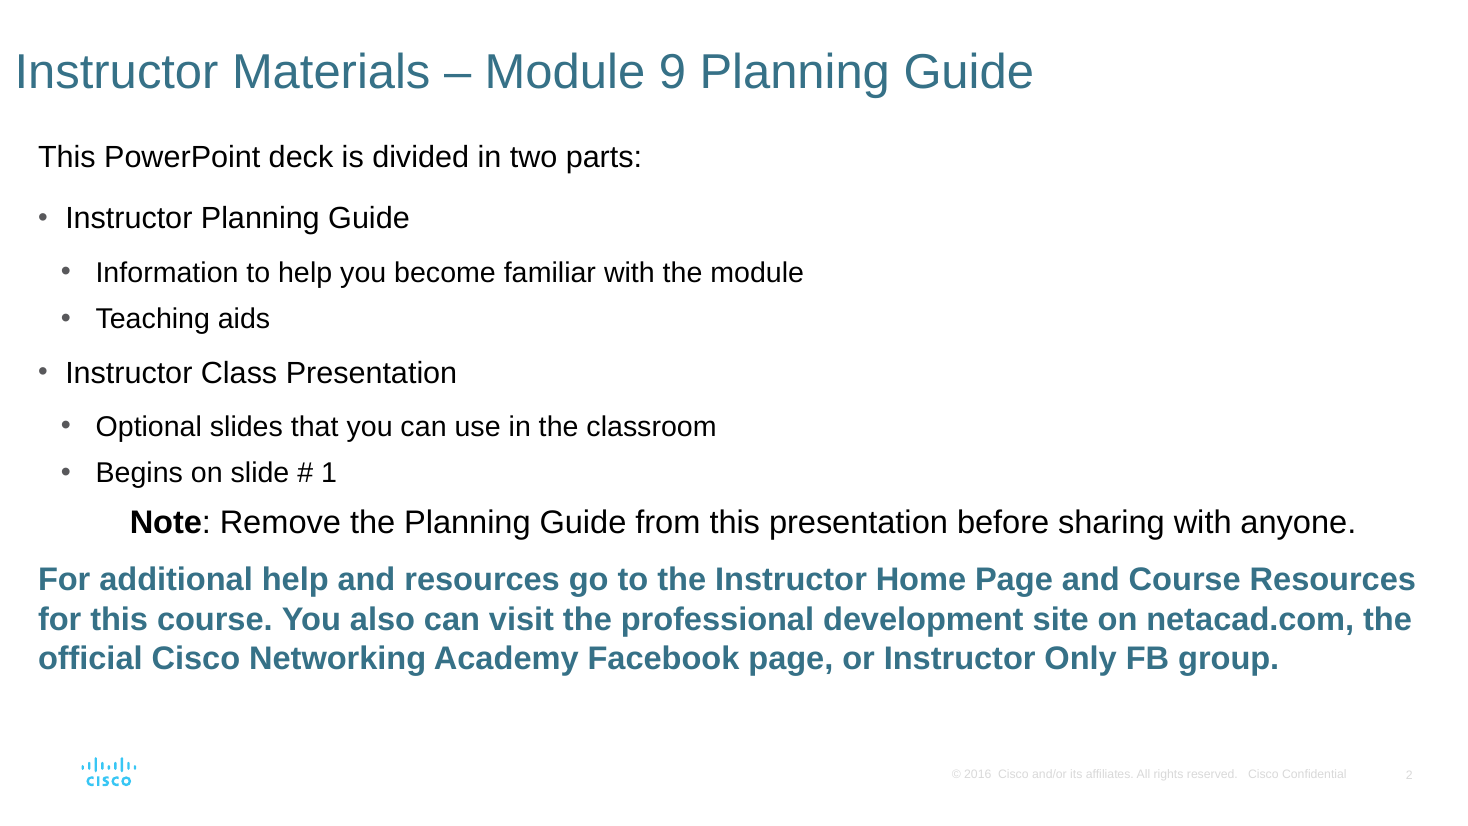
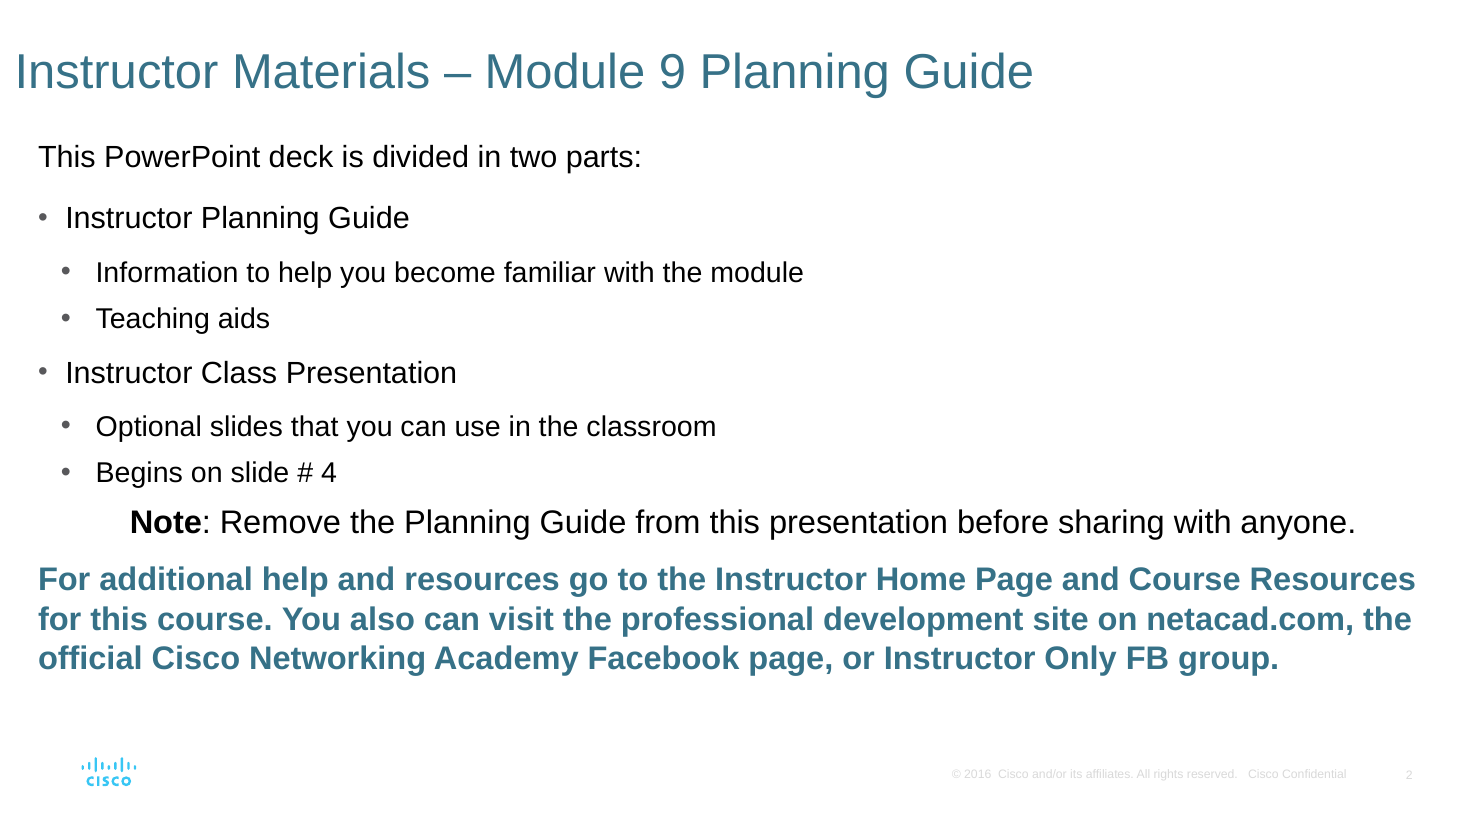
1: 1 -> 4
